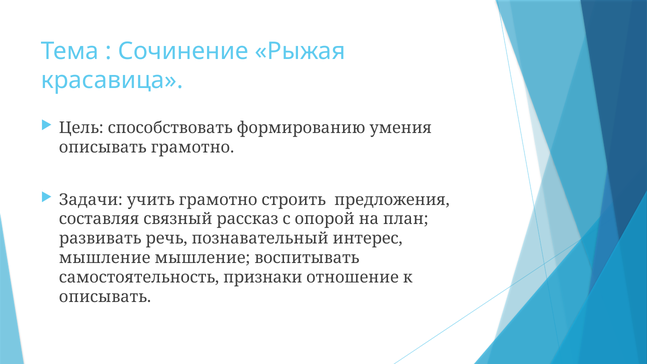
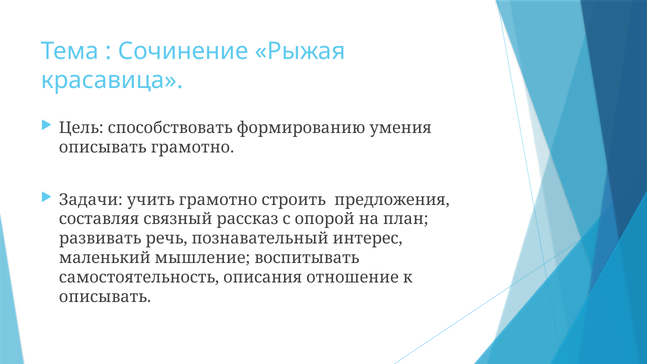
мышление at (105, 258): мышление -> маленький
признаки: признаки -> описания
